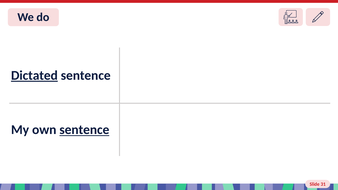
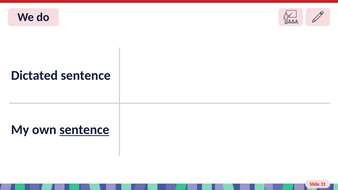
Dictated underline: present -> none
